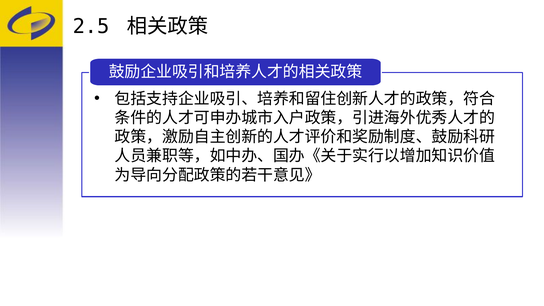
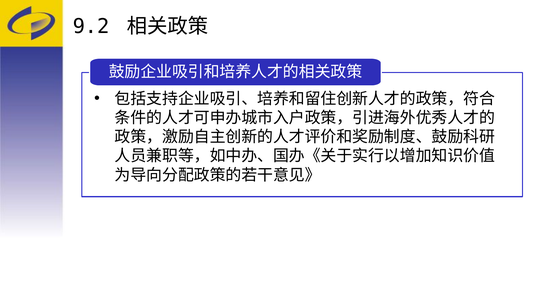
2.5: 2.5 -> 9.2
